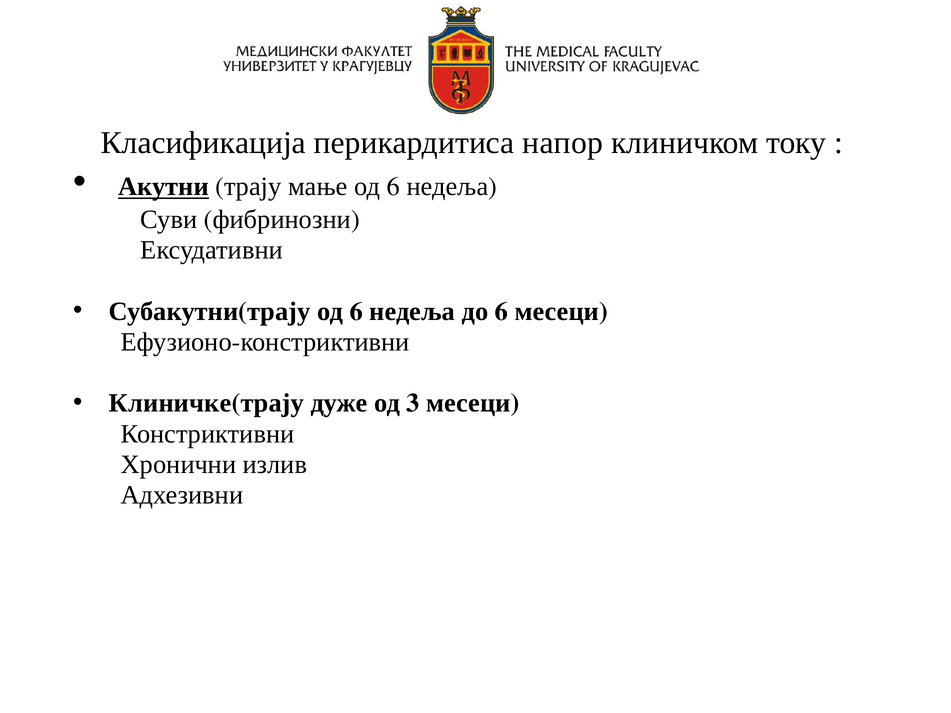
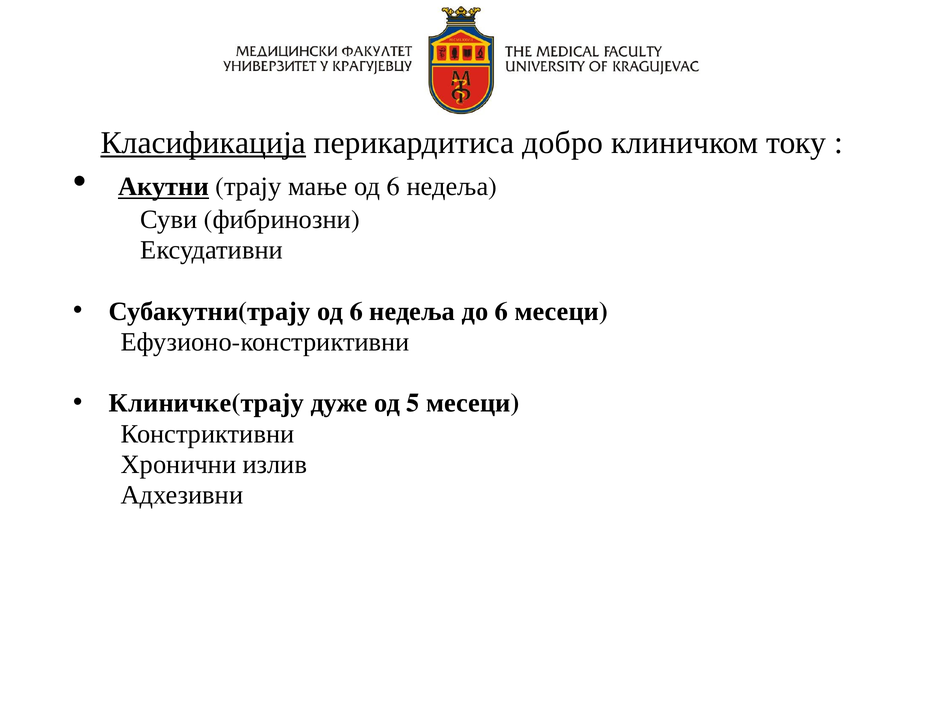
Класификација underline: none -> present
напор: напор -> добро
3: 3 -> 5
